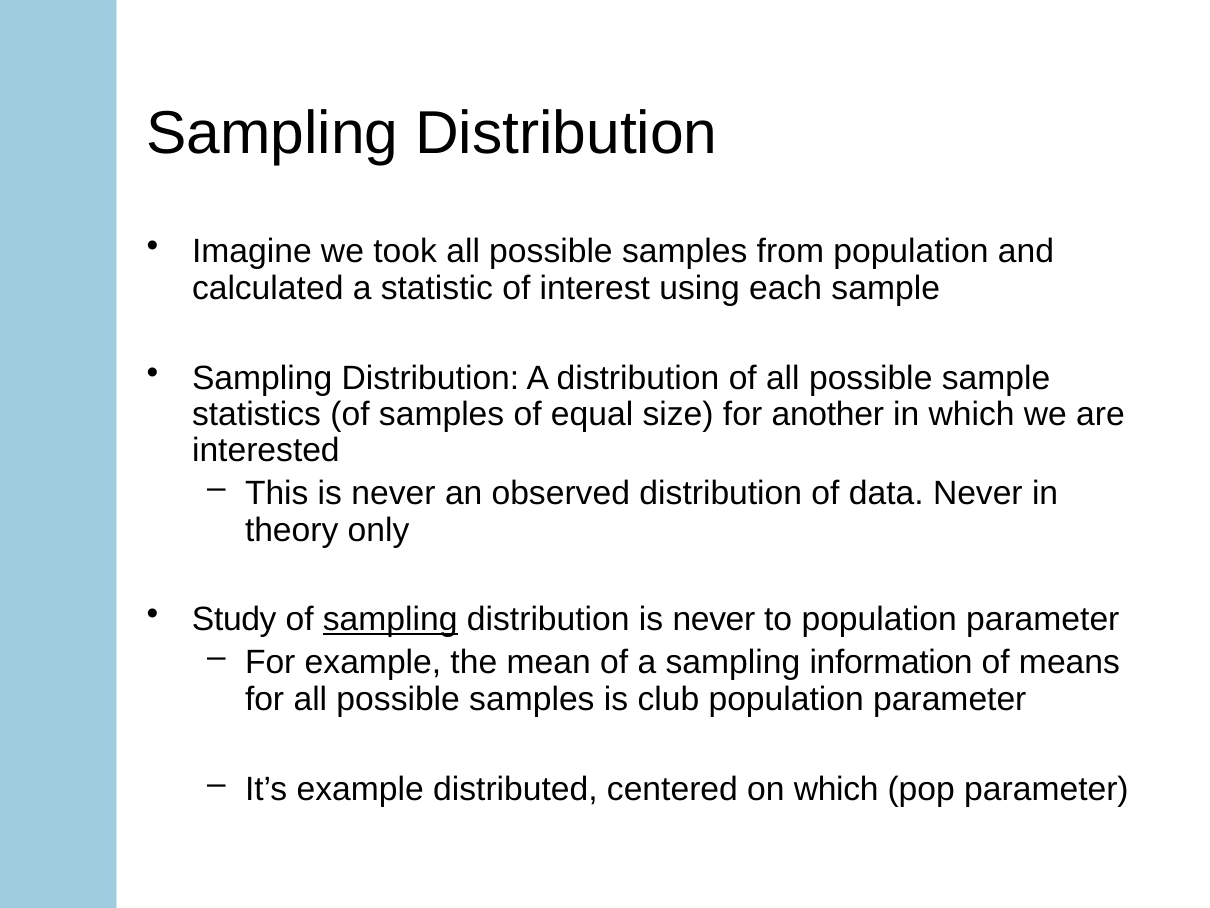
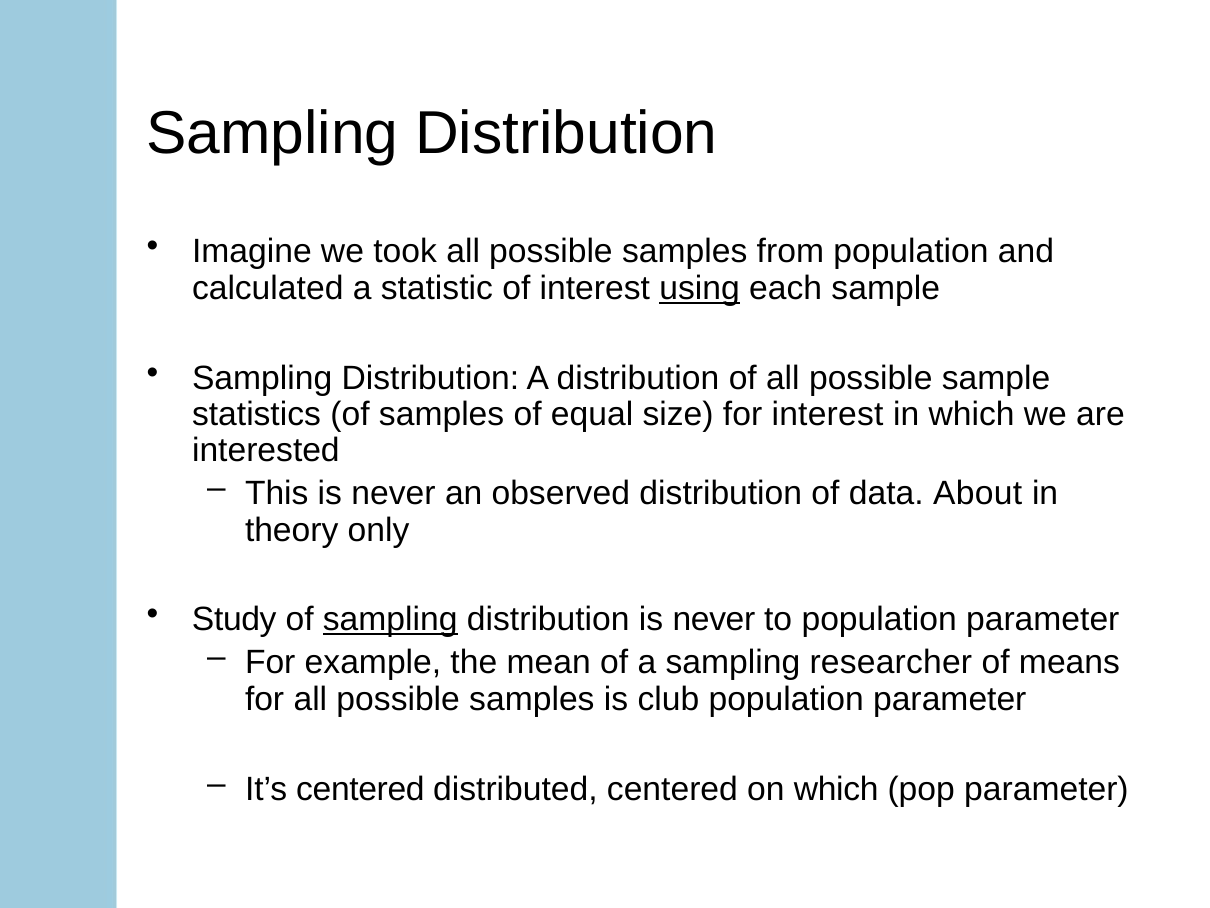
using underline: none -> present
for another: another -> interest
data Never: Never -> About
information: information -> researcher
It’s example: example -> centered
